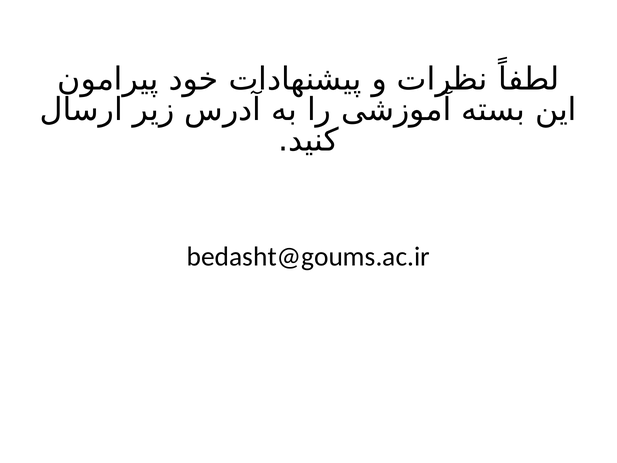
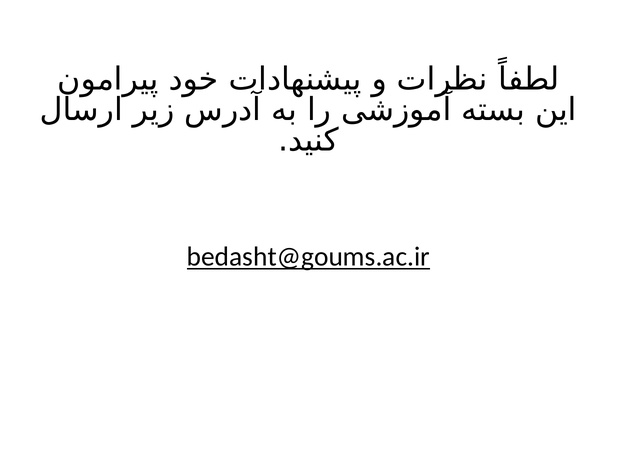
bedasht@goums.ac.ir underline: none -> present
